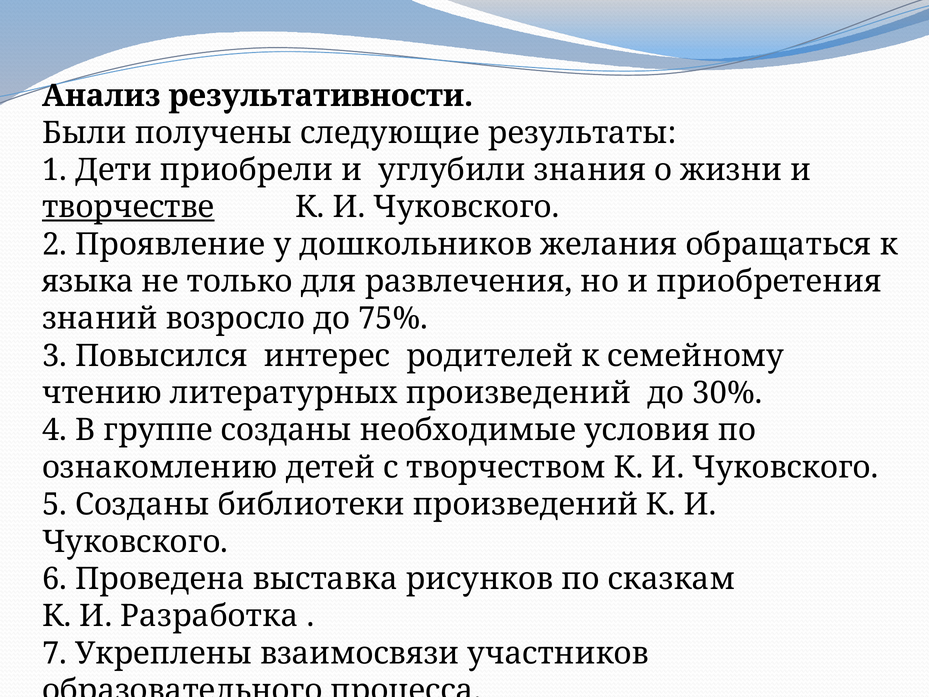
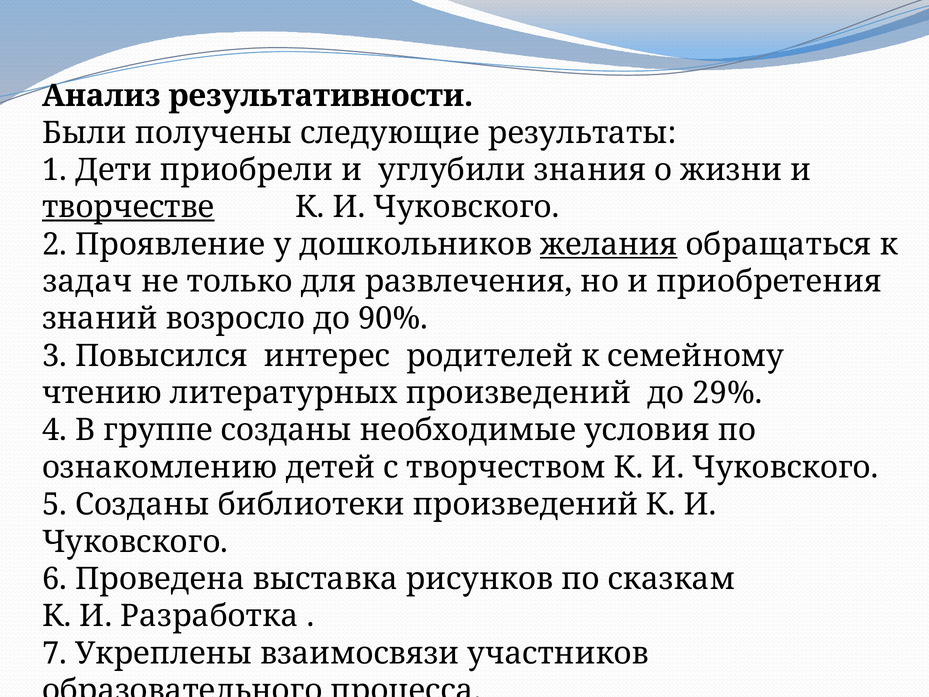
желания underline: none -> present
языка: языка -> задач
75%: 75% -> 90%
30%: 30% -> 29%
